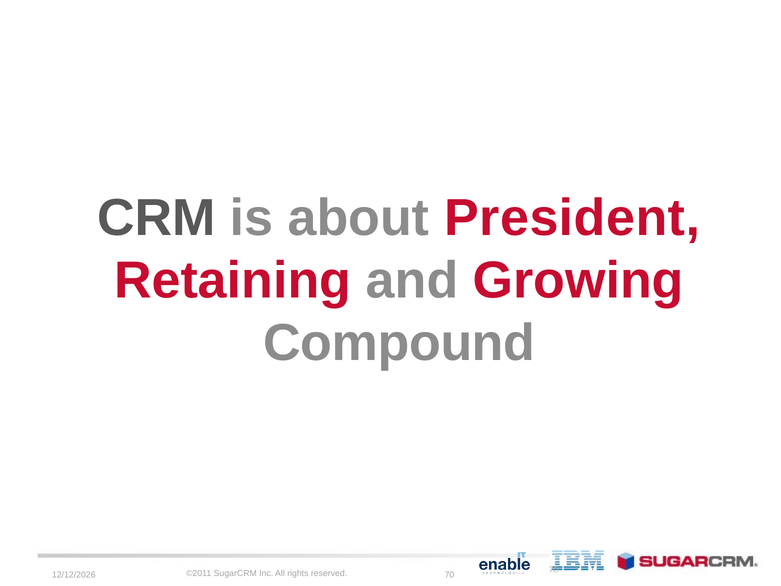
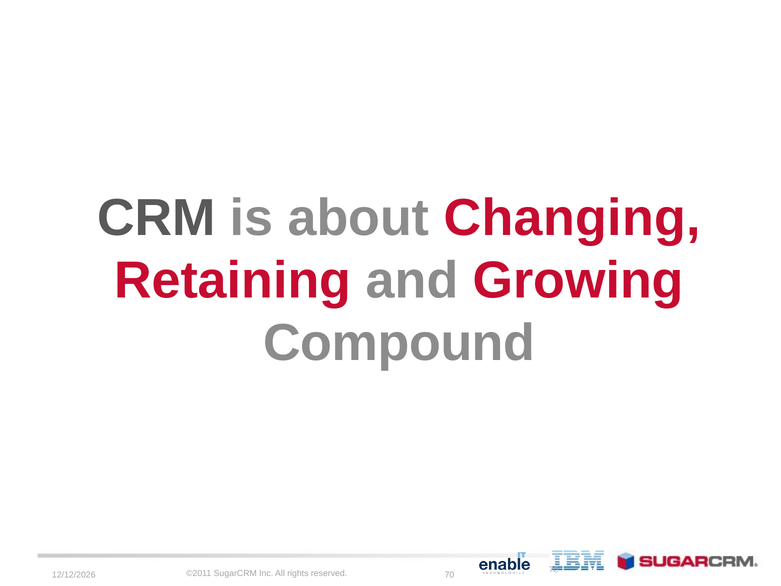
President: President -> Changing
